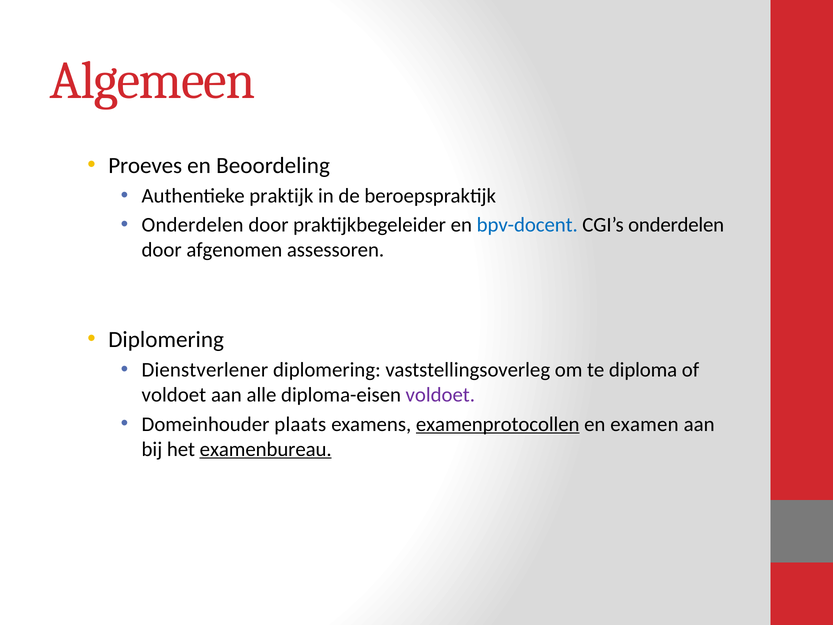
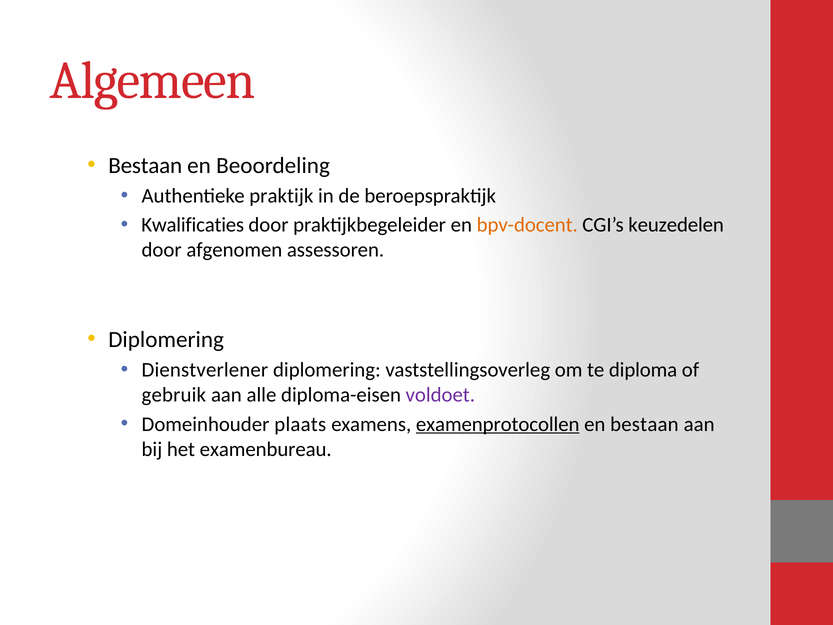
Proeves at (145, 165): Proeves -> Bestaan
Onderdelen at (193, 225): Onderdelen -> Kwalificaties
bpv-docent colour: blue -> orange
CGI’s onderdelen: onderdelen -> keuzedelen
voldoet at (174, 395): voldoet -> gebruik
en examen: examen -> bestaan
examenbureau underline: present -> none
